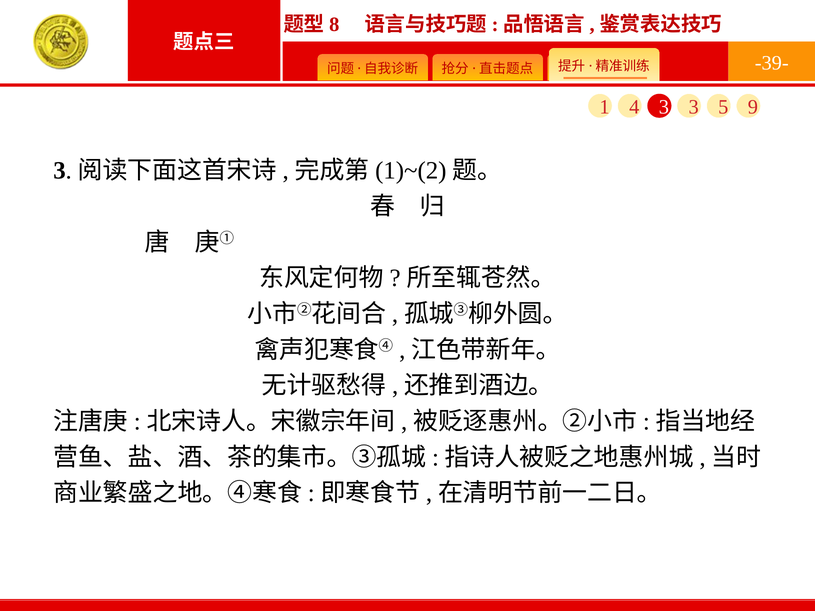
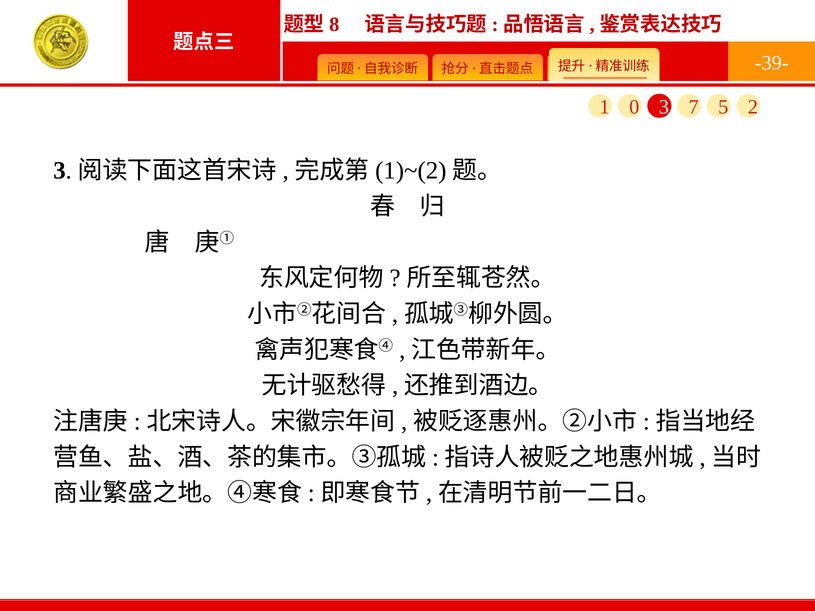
4: 4 -> 0
3 3: 3 -> 7
9: 9 -> 2
